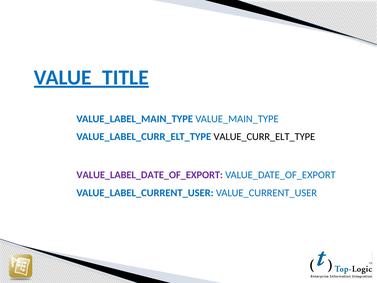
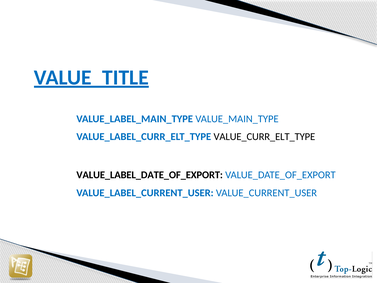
VALUE_LABEL_DATE_OF_EXPORT colour: purple -> black
